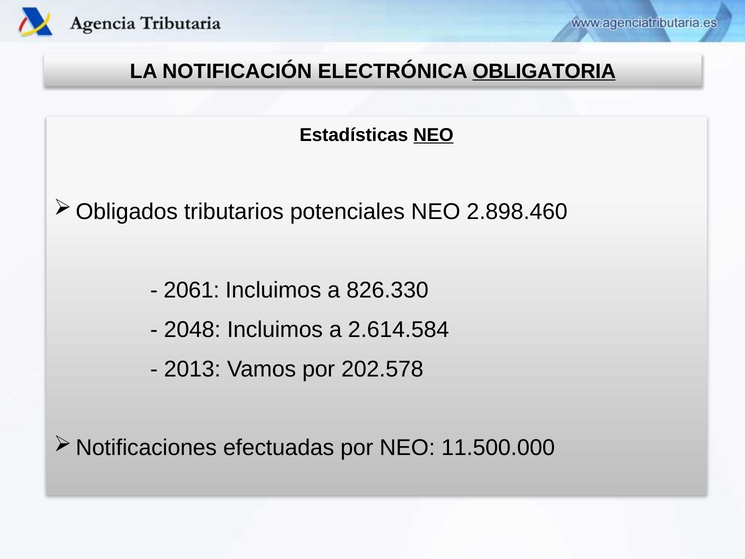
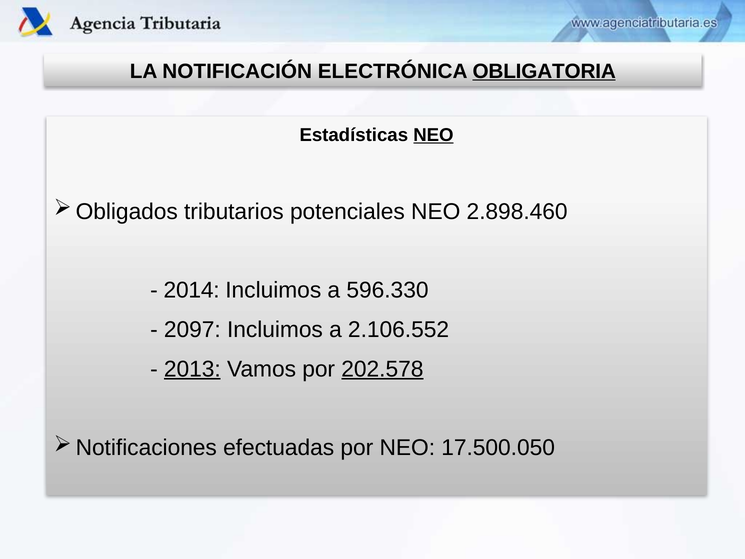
2061: 2061 -> 2014
826.330: 826.330 -> 596.330
2048: 2048 -> 2097
2.614.584: 2.614.584 -> 2.106.552
2013 underline: none -> present
202.578 underline: none -> present
11.500.000: 11.500.000 -> 17.500.050
